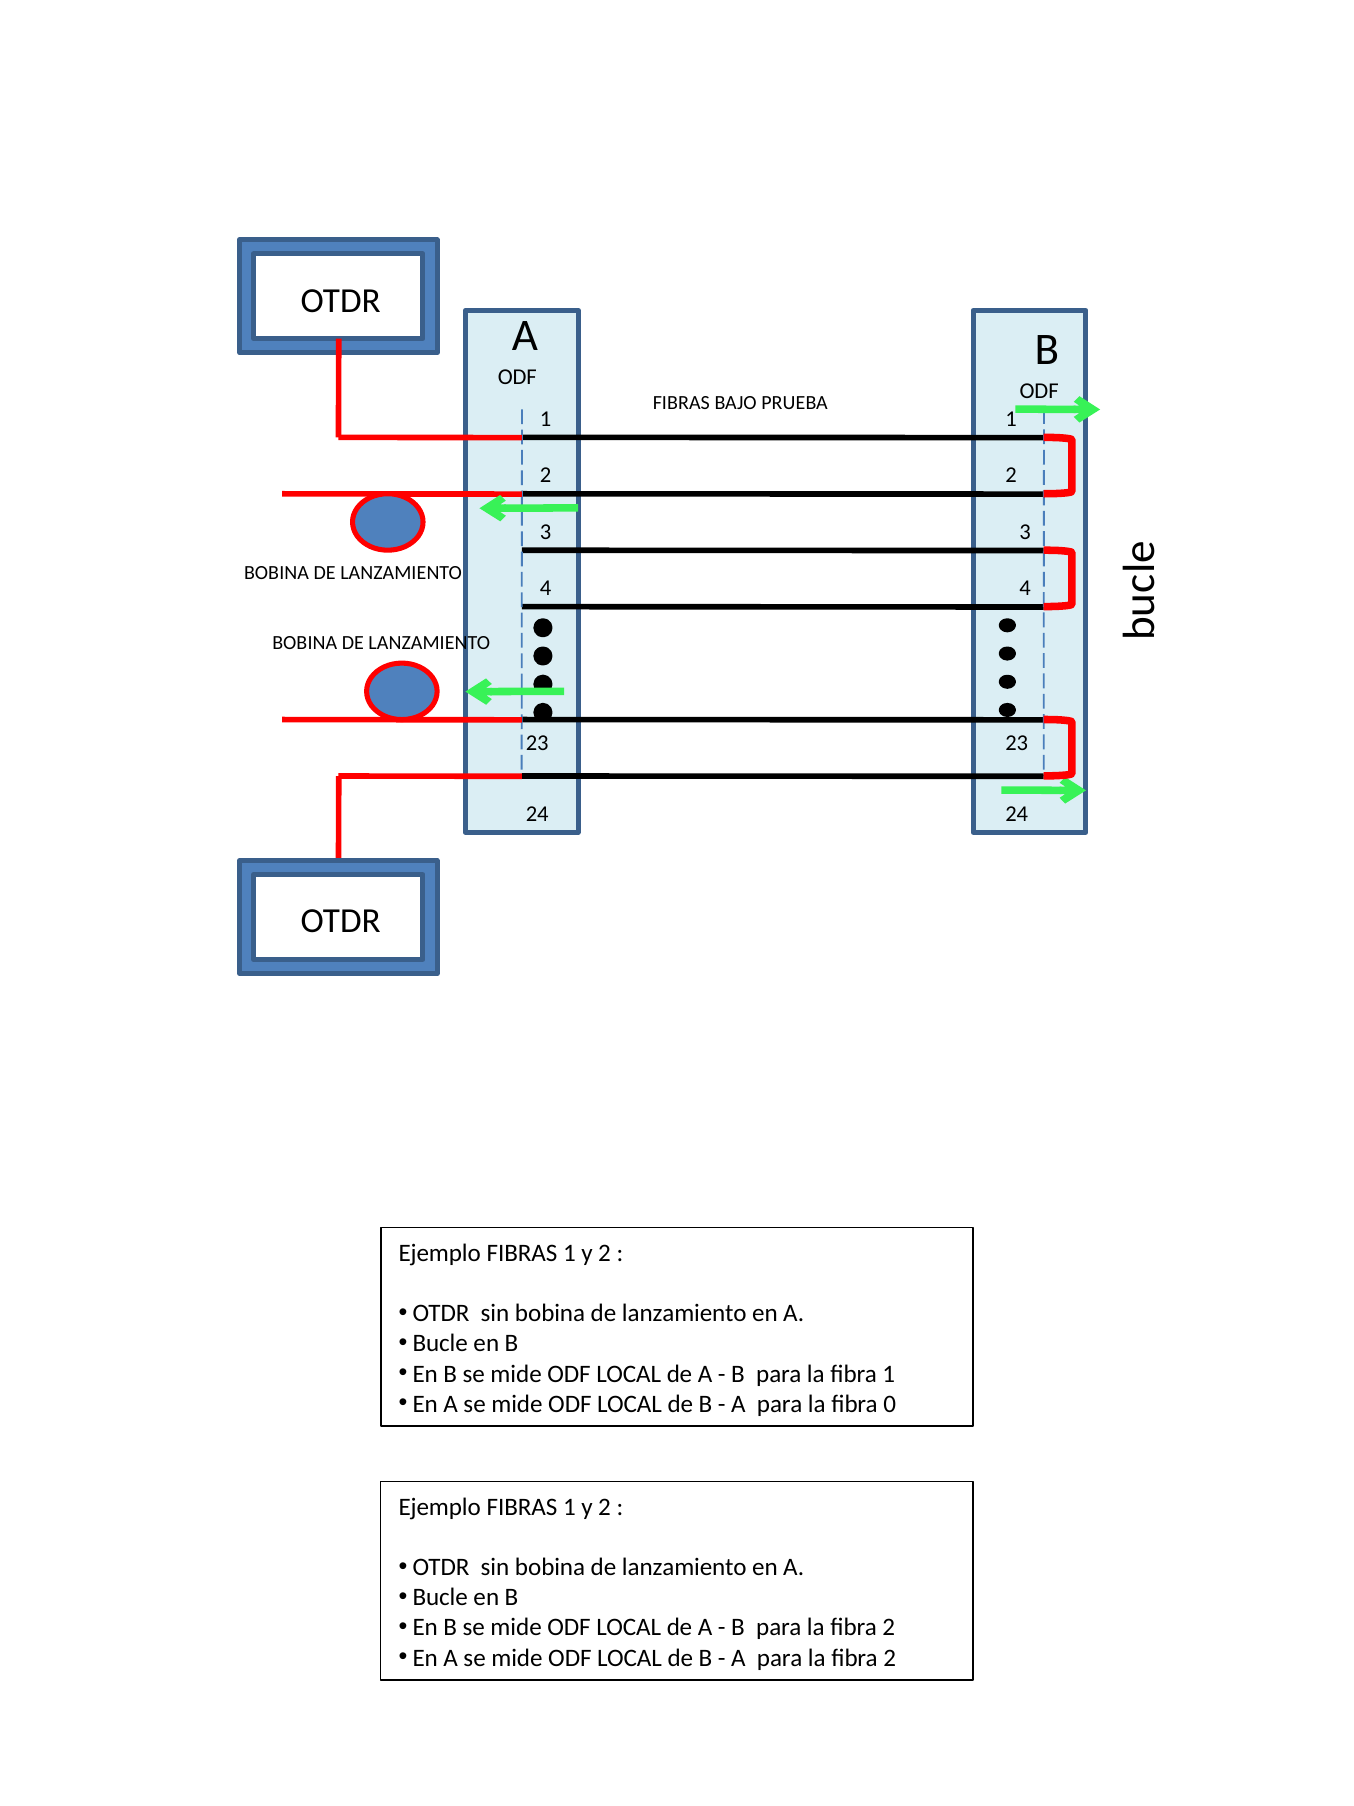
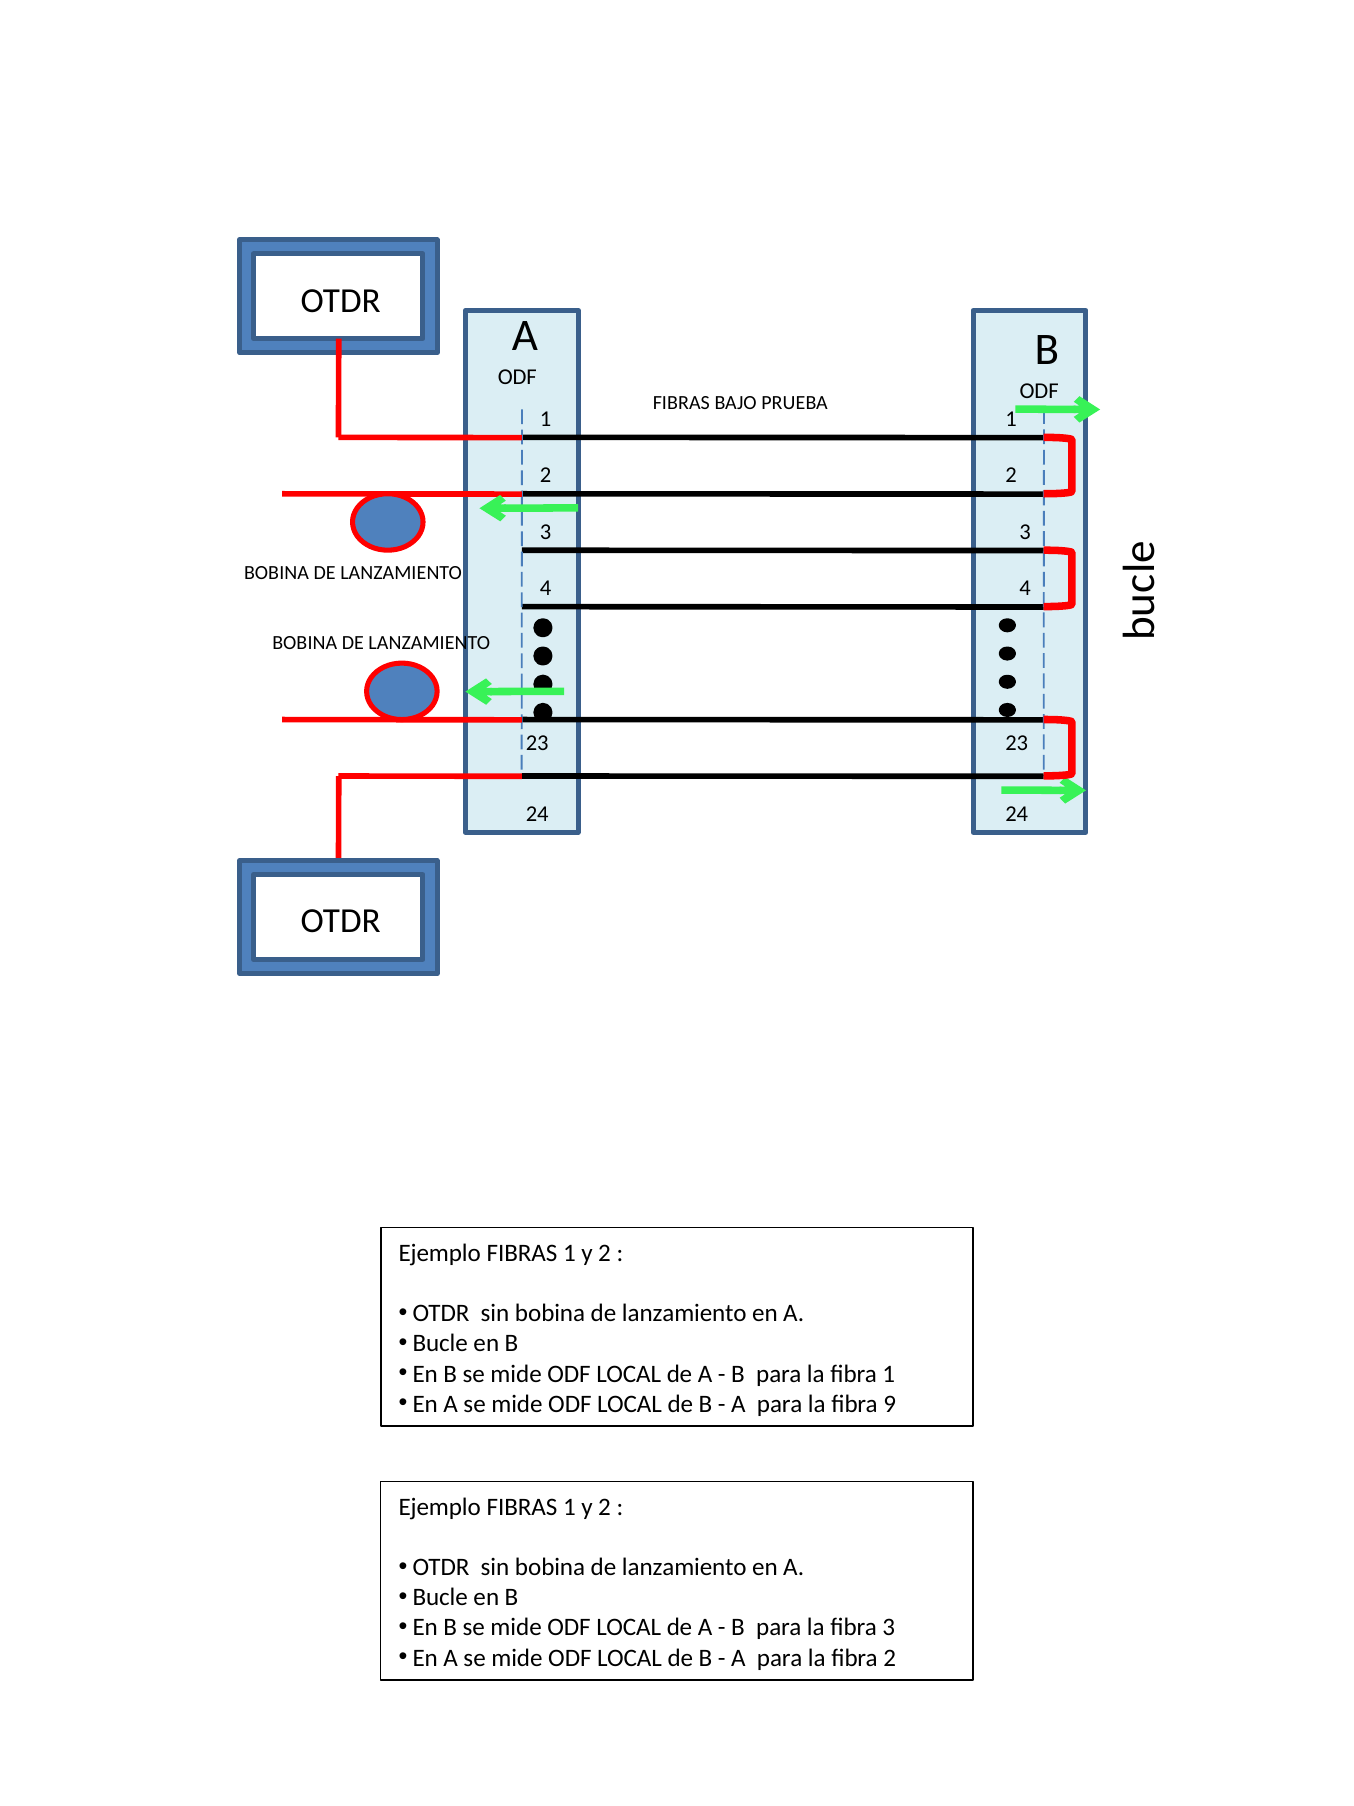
0: 0 -> 9
2 at (889, 1627): 2 -> 3
